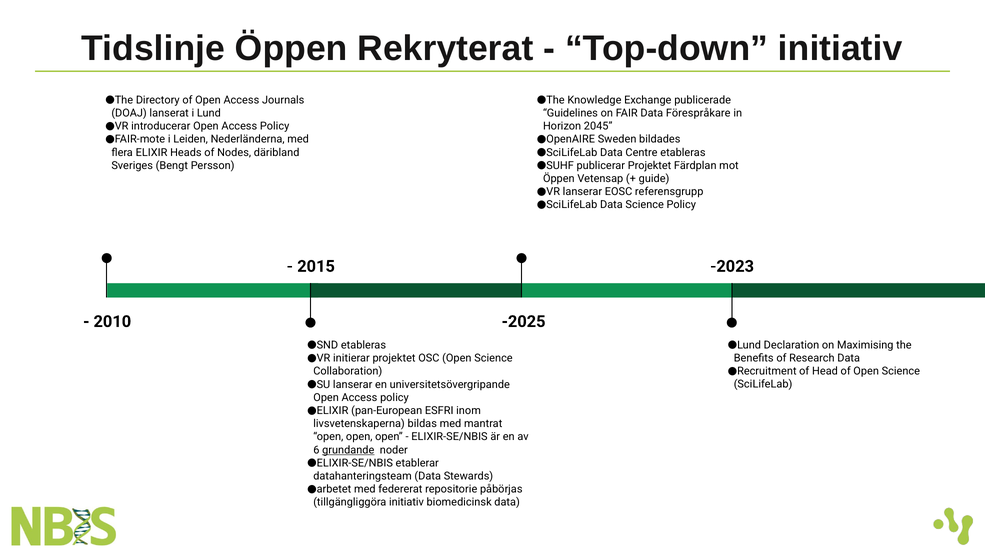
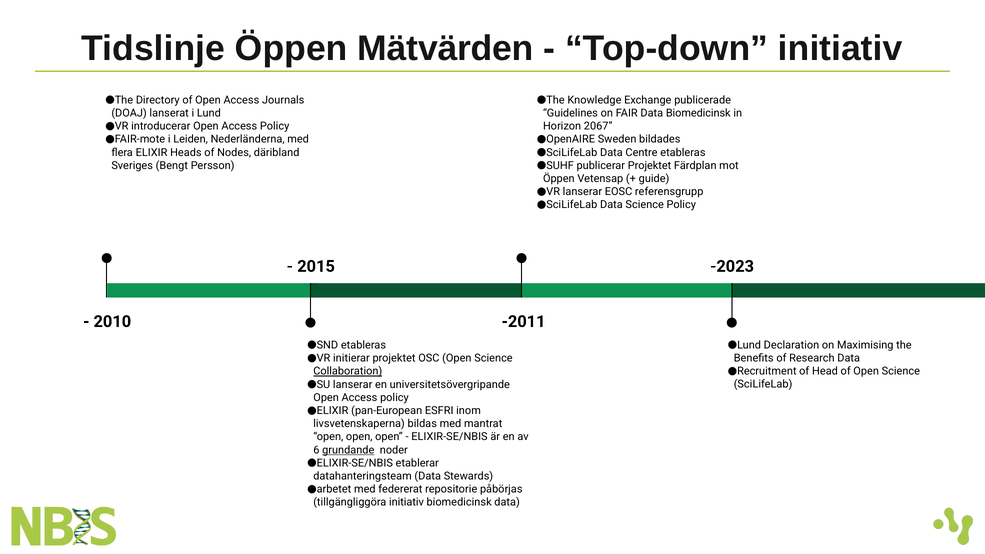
Rekryterat: Rekryterat -> Mätvärden
Data Förespråkare: Förespråkare -> Biomedicinsk
2045: 2045 -> 2067
-2025: -2025 -> -2011
Collaboration underline: none -> present
